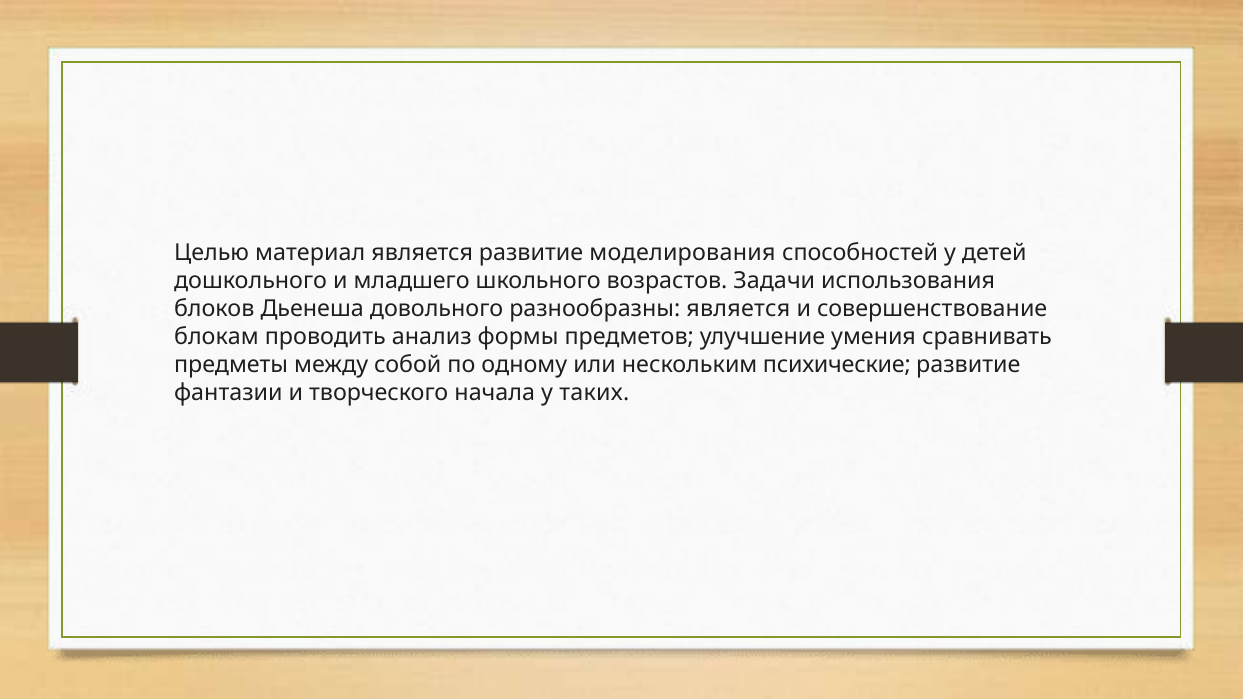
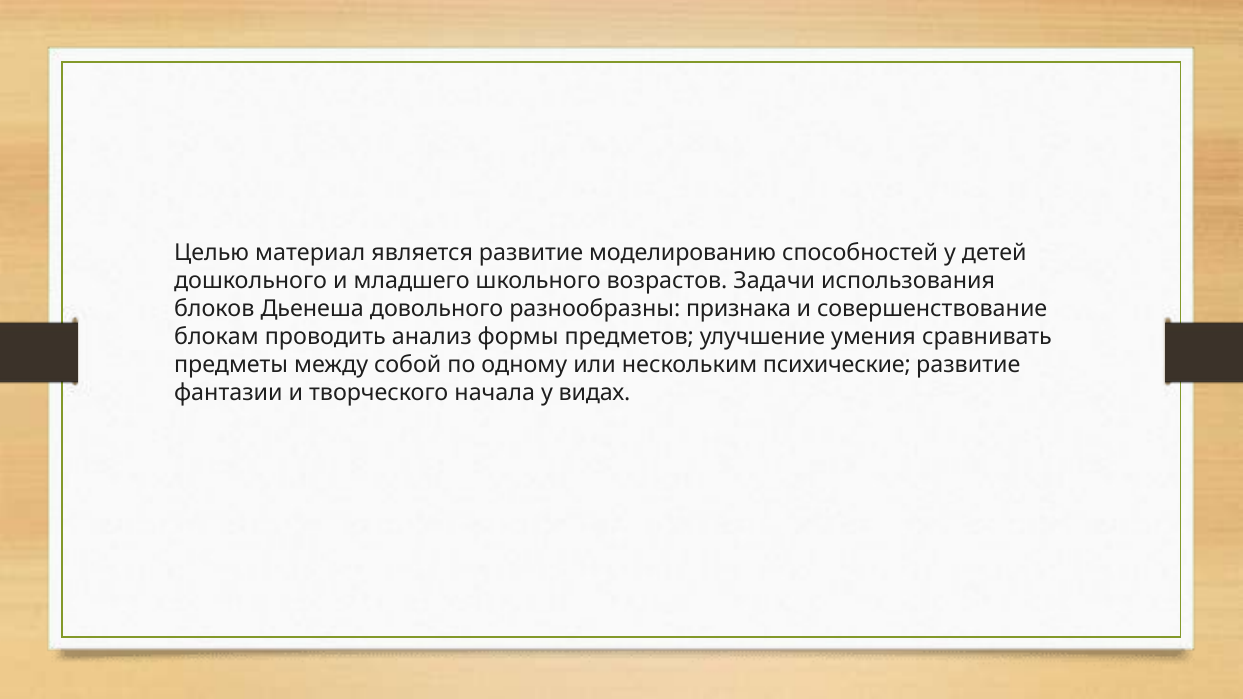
моделирования: моделирования -> моделированию
разнообразны является: является -> признака
таких: таких -> видах
